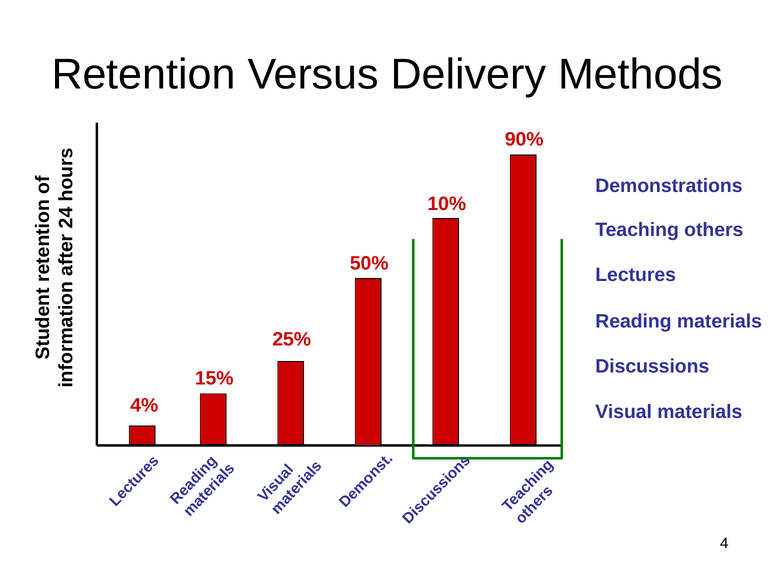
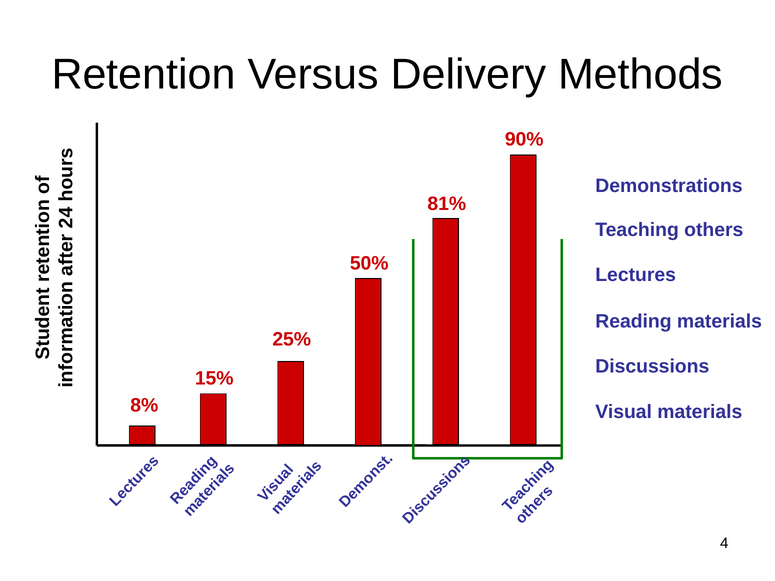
10%: 10% -> 81%
4%: 4% -> 8%
